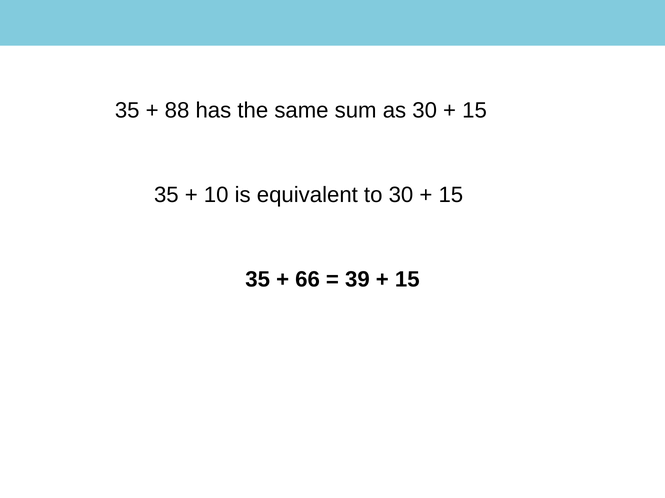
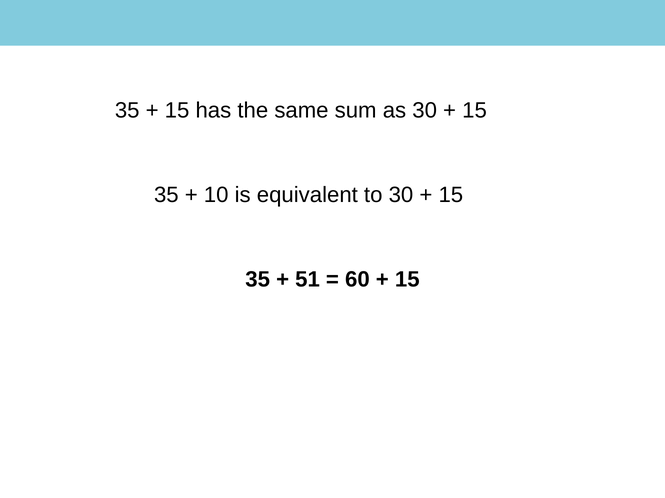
88 at (177, 111): 88 -> 15
66: 66 -> 51
39: 39 -> 60
